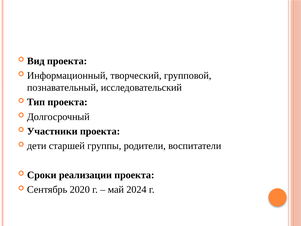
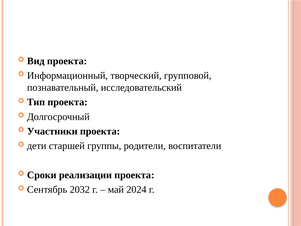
2020: 2020 -> 2032
